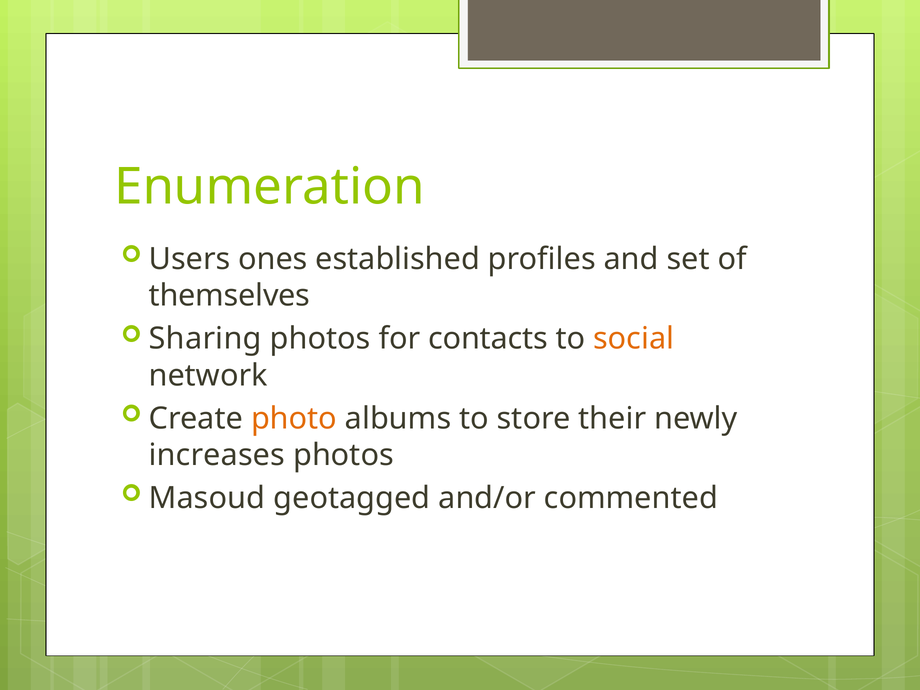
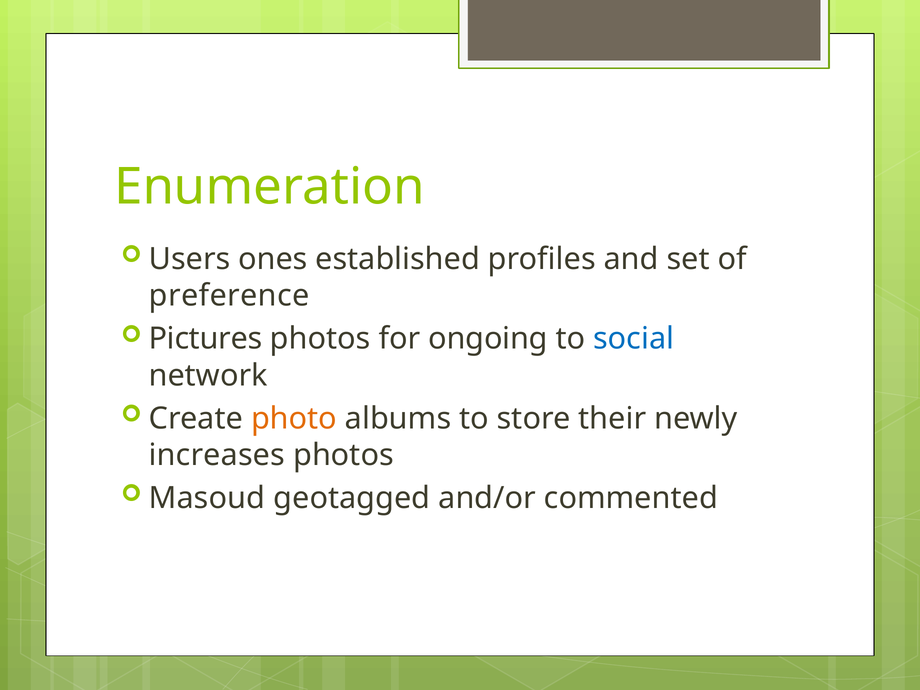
themselves: themselves -> preference
Sharing: Sharing -> Pictures
contacts: contacts -> ongoing
social colour: orange -> blue
